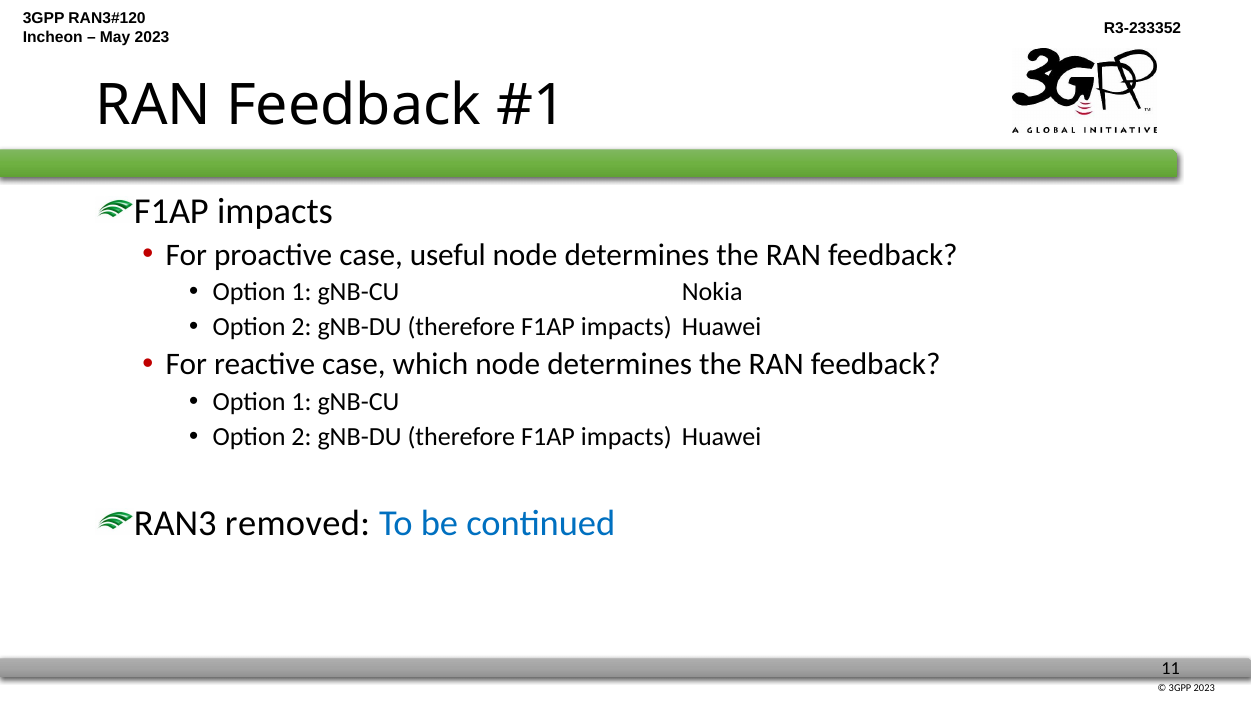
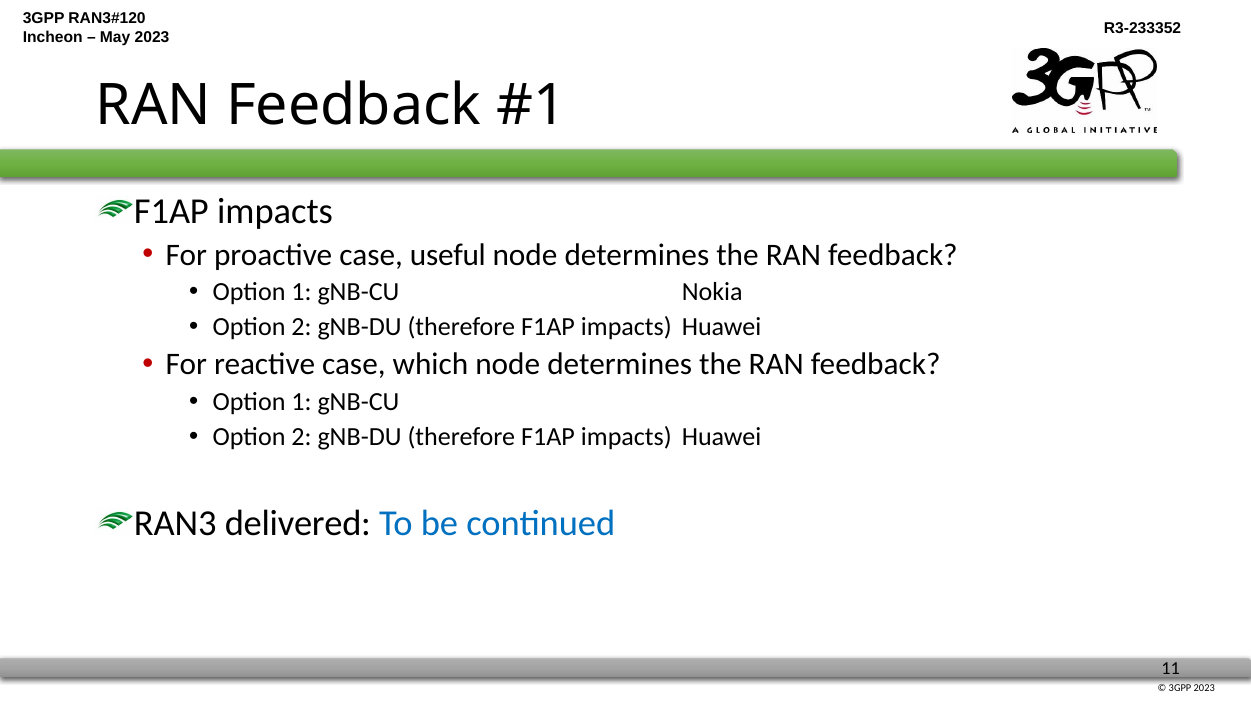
removed: removed -> delivered
